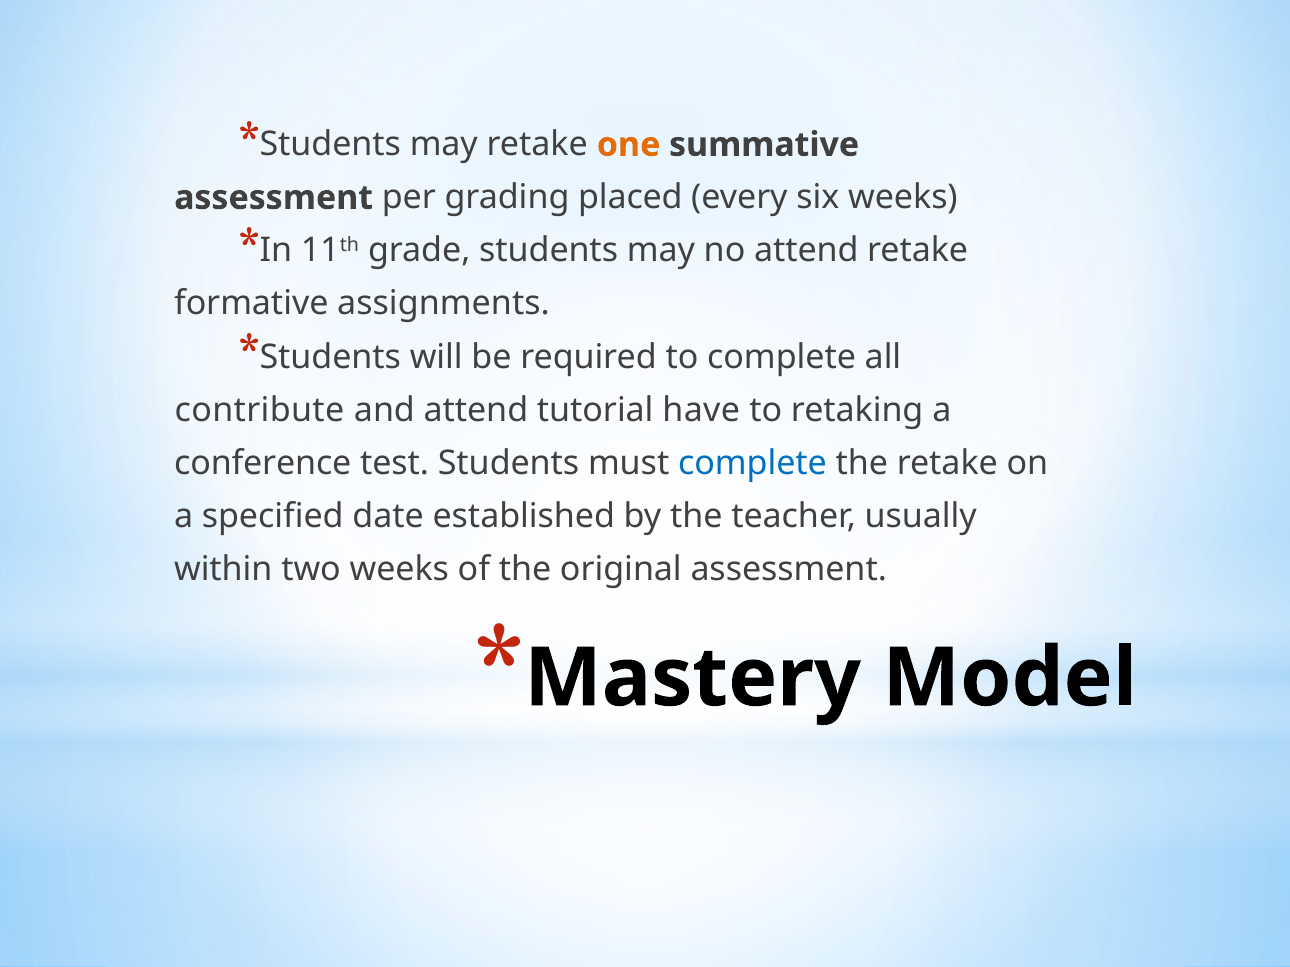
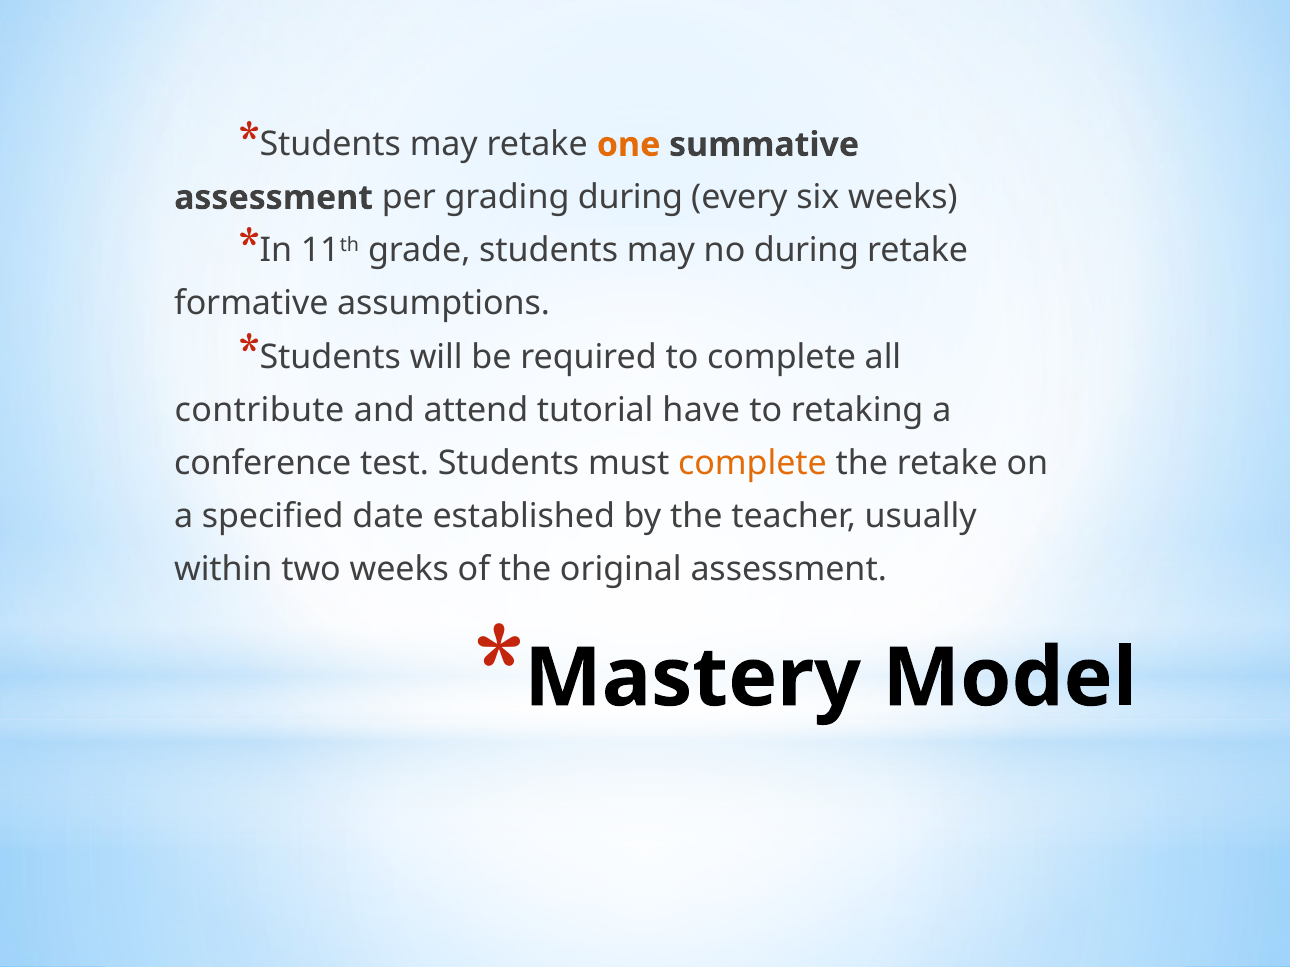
grading placed: placed -> during
no attend: attend -> during
assignments: assignments -> assumptions
complete at (752, 463) colour: blue -> orange
